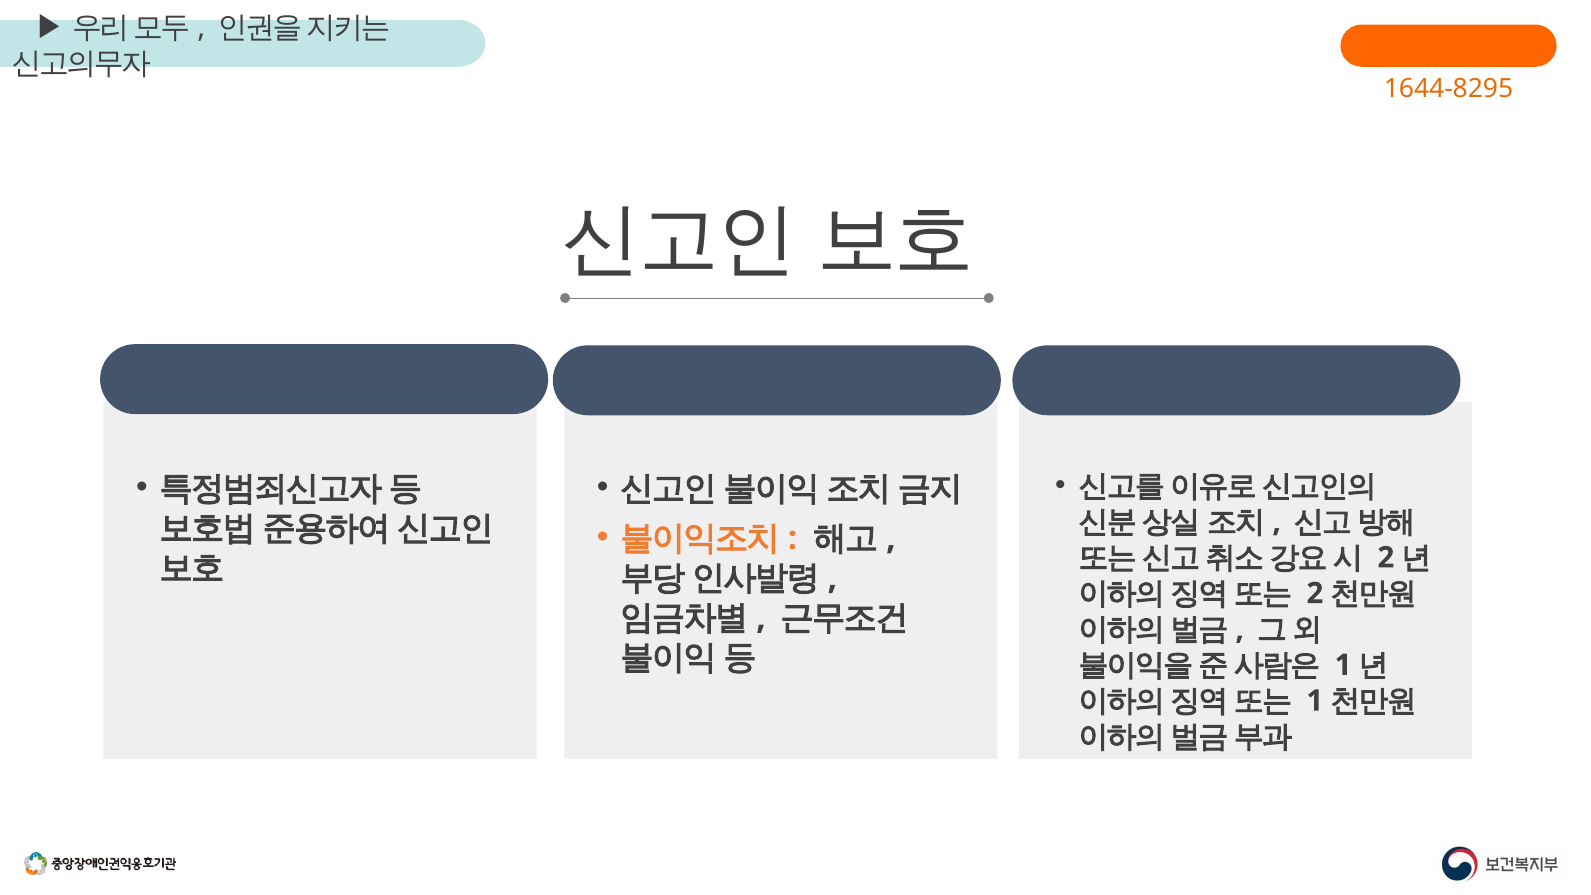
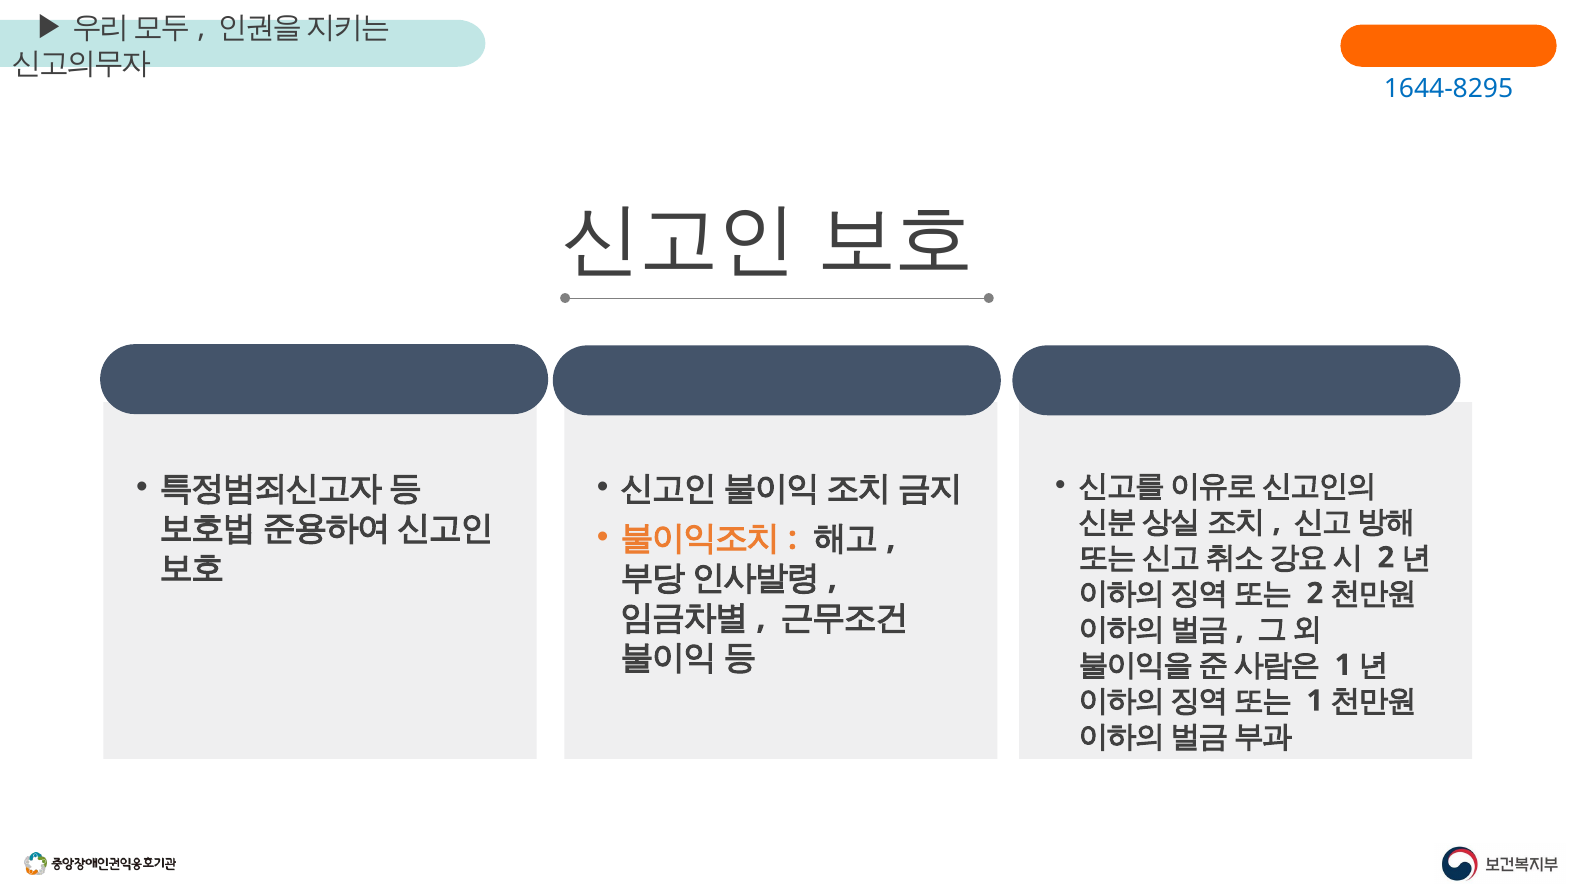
1644-8295 colour: orange -> blue
